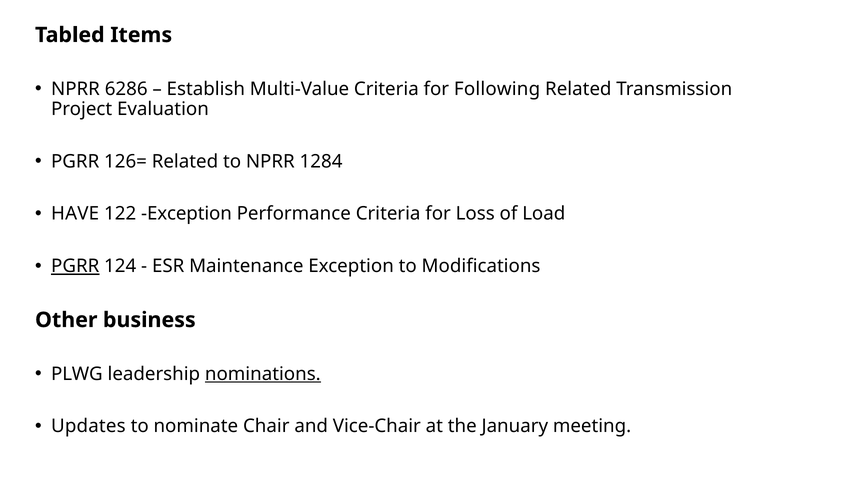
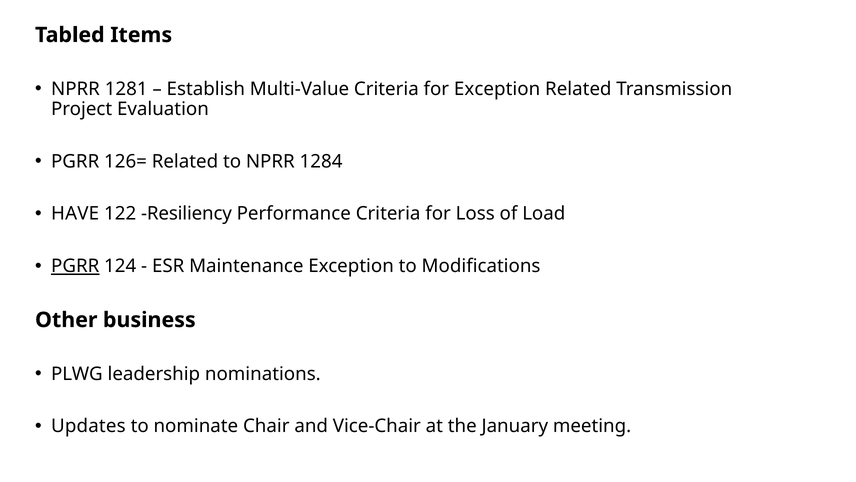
6286: 6286 -> 1281
for Following: Following -> Exception
122 Exception: Exception -> Resiliency
nominations underline: present -> none
